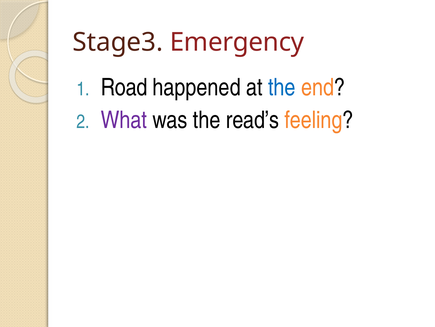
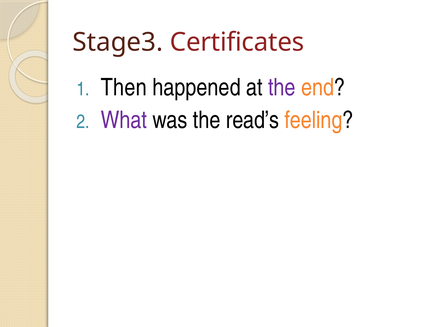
Emergency: Emergency -> Certificates
Road: Road -> Then
the at (282, 87) colour: blue -> purple
